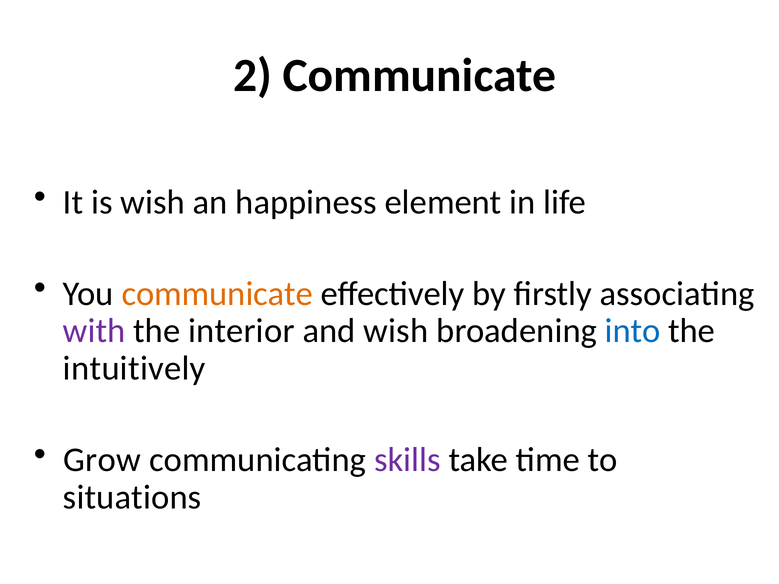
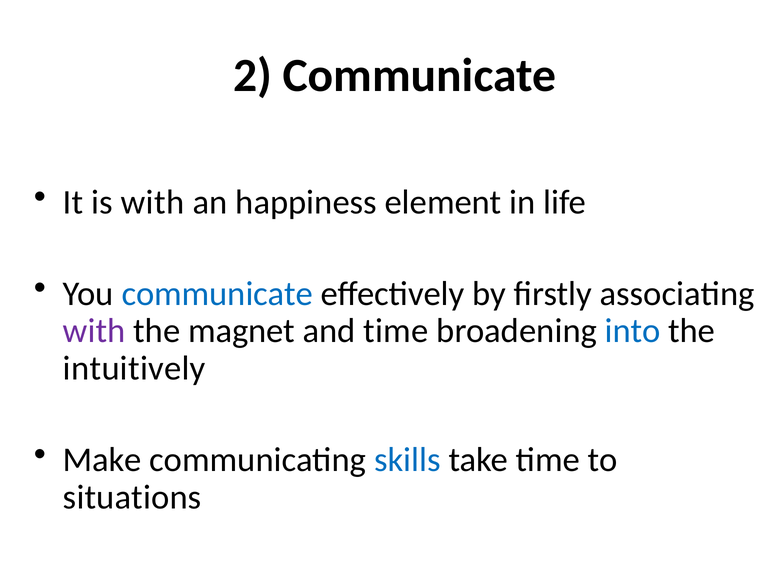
is wish: wish -> with
communicate at (217, 294) colour: orange -> blue
interior: interior -> magnet
and wish: wish -> time
Grow: Grow -> Make
skills colour: purple -> blue
